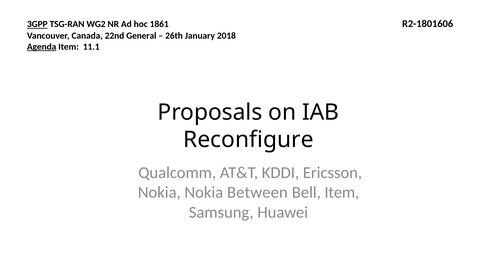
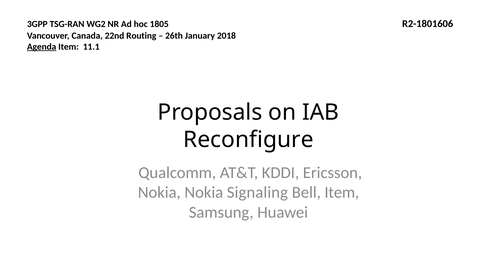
3GPP underline: present -> none
1861: 1861 -> 1805
General: General -> Routing
Between: Between -> Signaling
